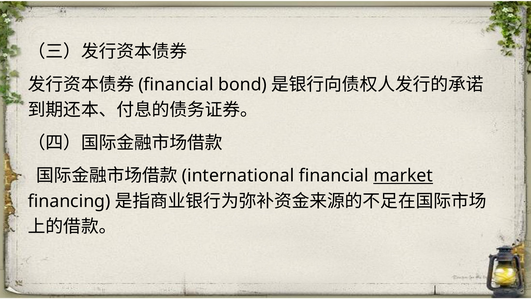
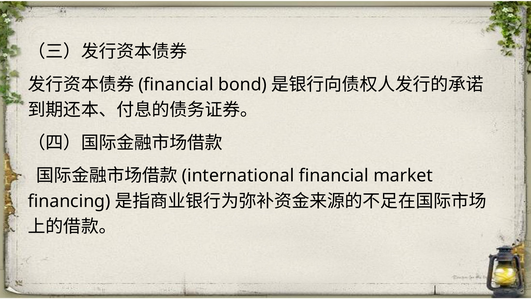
market underline: present -> none
